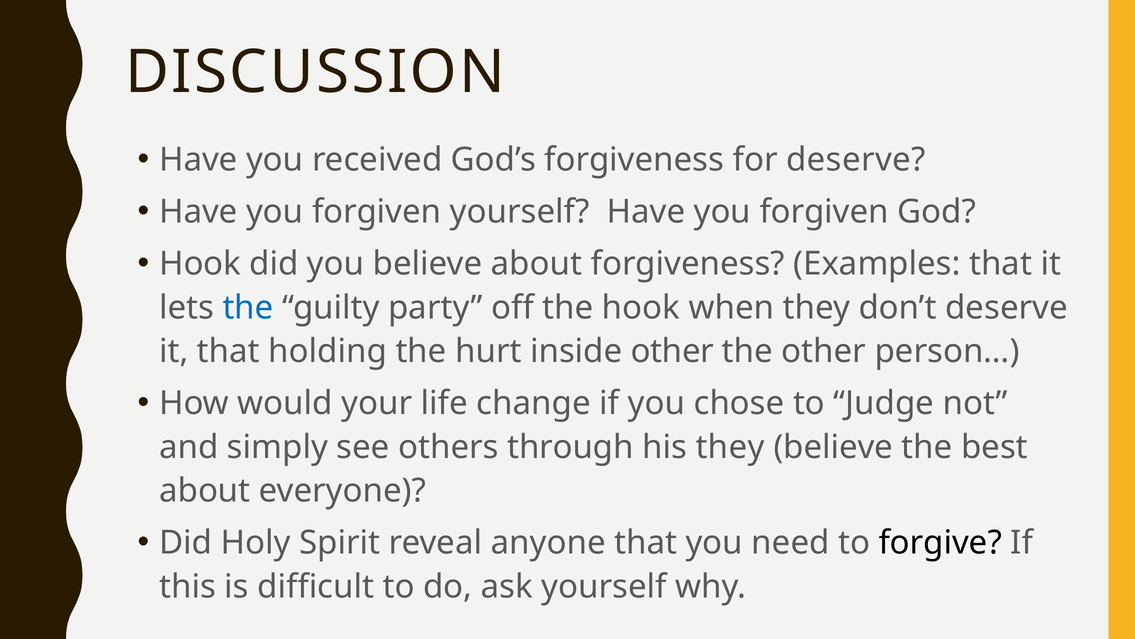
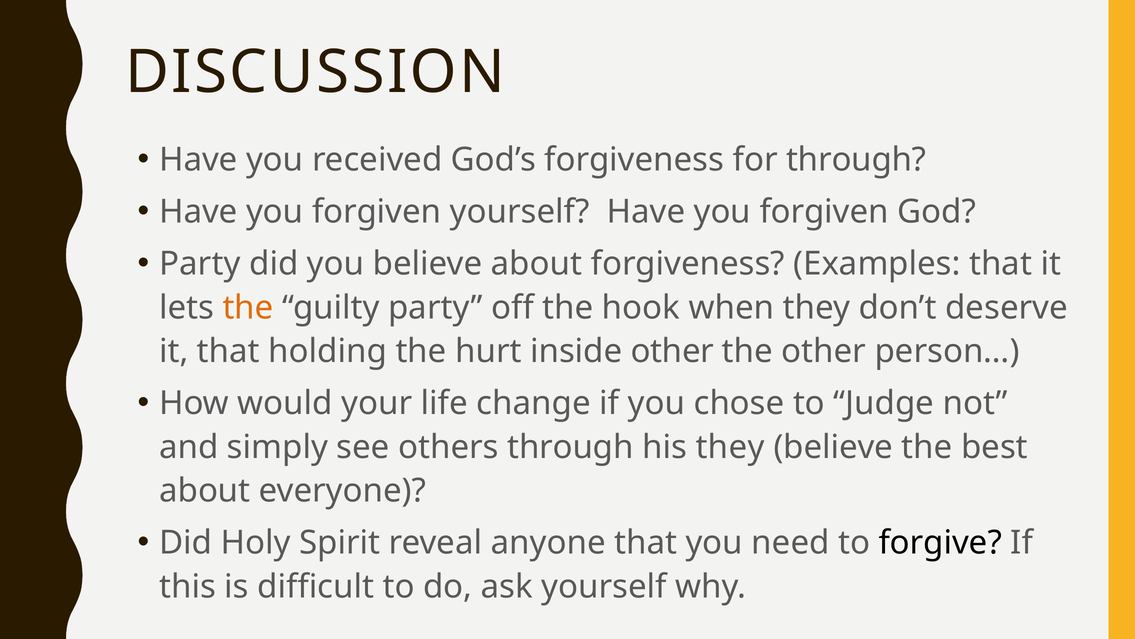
for deserve: deserve -> through
Hook at (200, 264): Hook -> Party
the at (248, 307) colour: blue -> orange
